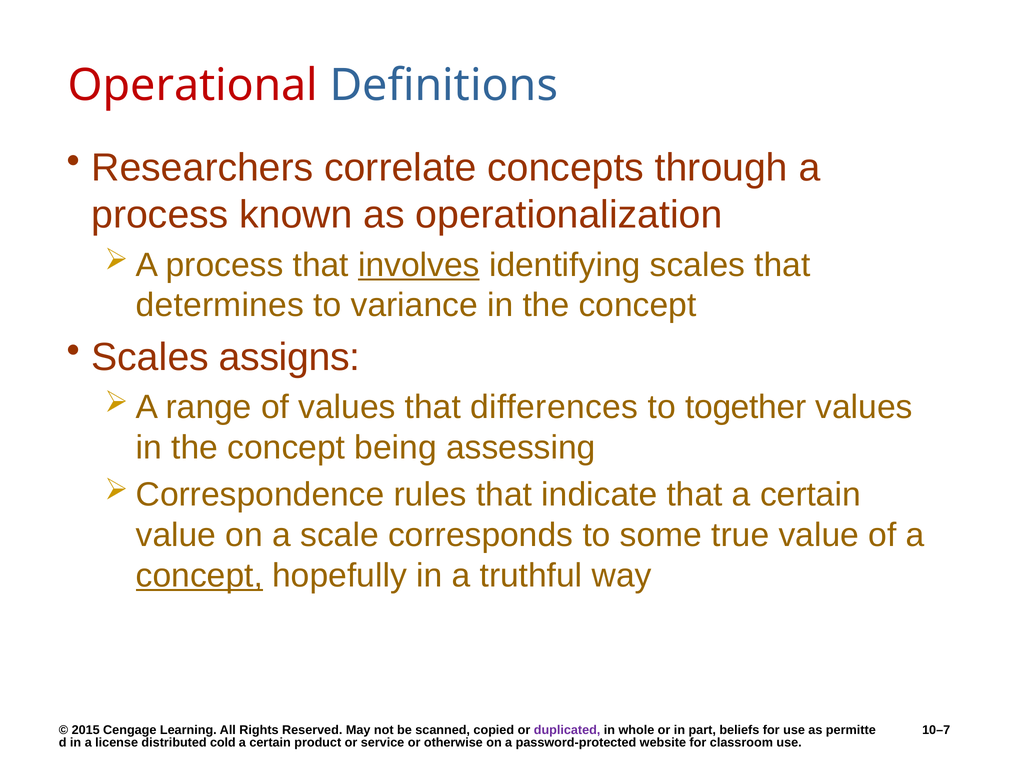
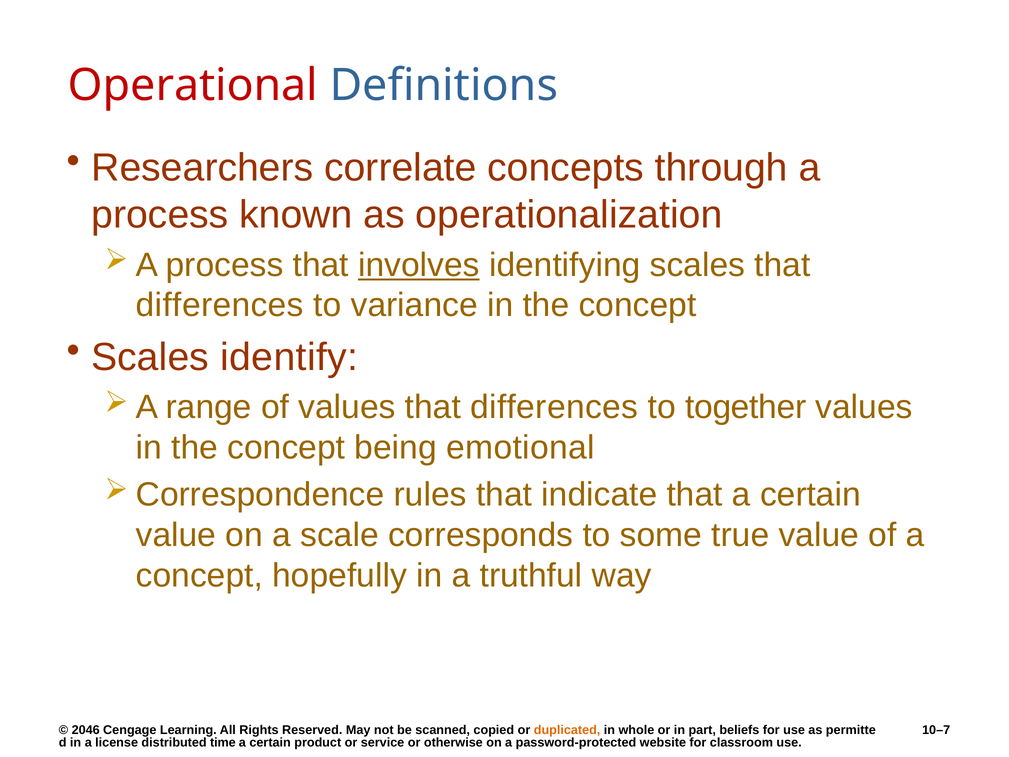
determines at (220, 305): determines -> differences
assigns: assigns -> identify
assessing: assessing -> emotional
concept at (199, 575) underline: present -> none
2015: 2015 -> 2046
duplicated colour: purple -> orange
cold: cold -> time
